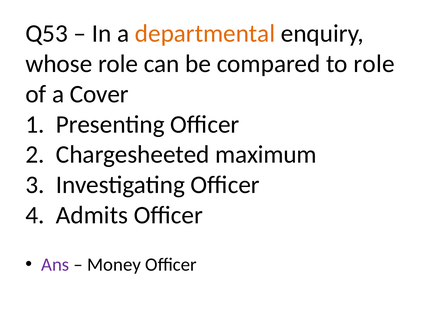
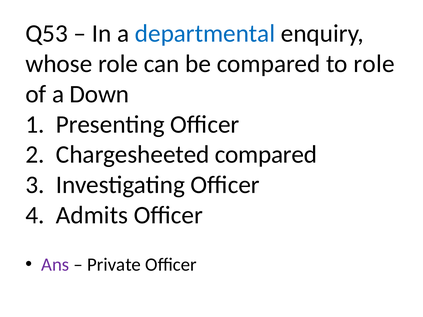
departmental colour: orange -> blue
Cover: Cover -> Down
Chargesheeted maximum: maximum -> compared
Money: Money -> Private
